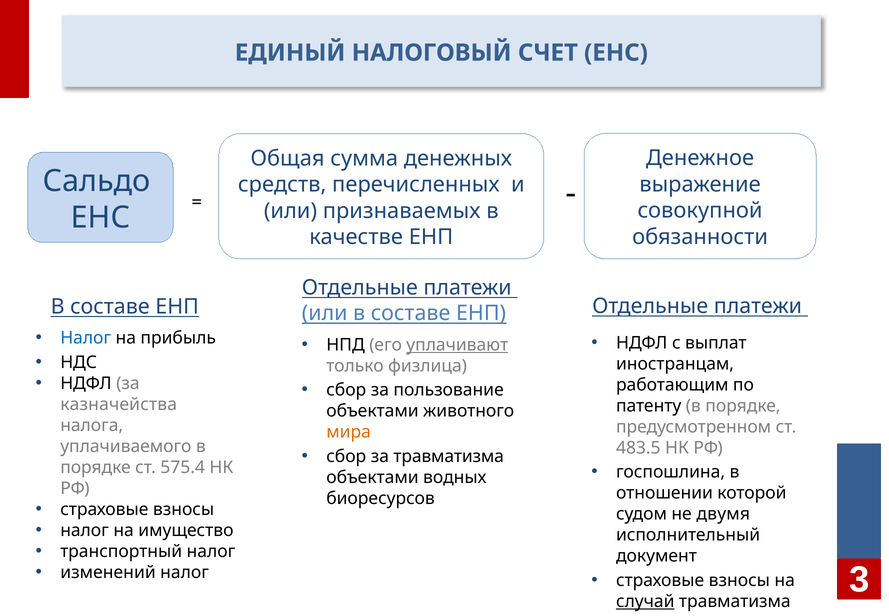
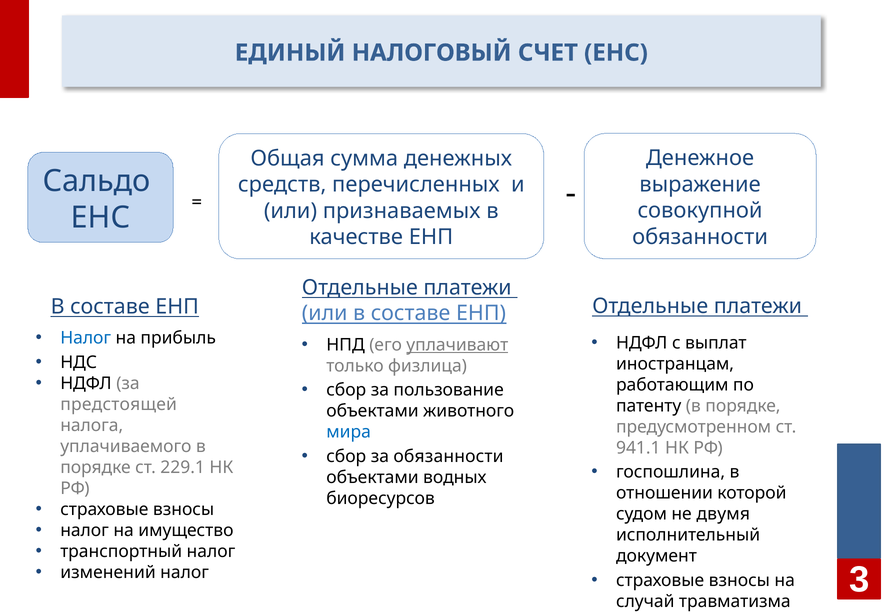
казначейства: казначейства -> предстоящей
мира colour: orange -> blue
483.5: 483.5 -> 941.1
за травматизма: травматизма -> обязанности
575.4: 575.4 -> 229.1
случай underline: present -> none
